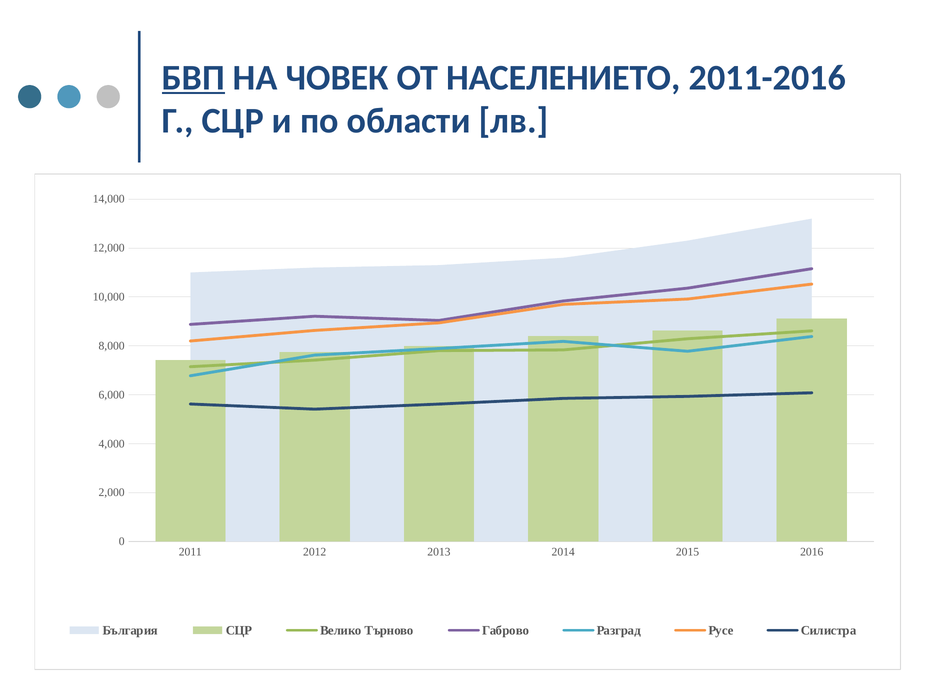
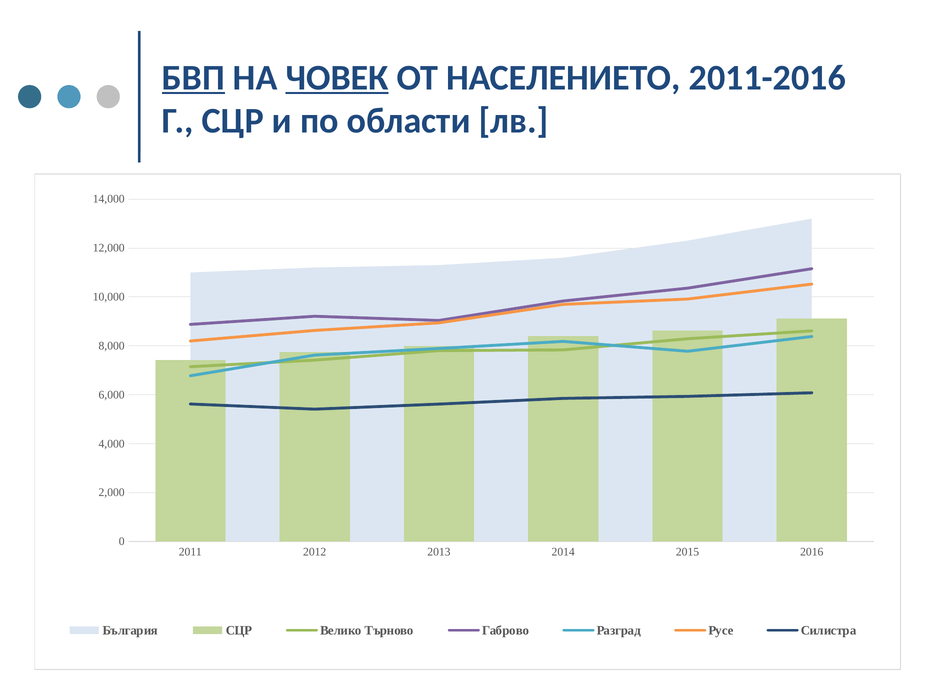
ЧОВЕК underline: none -> present
